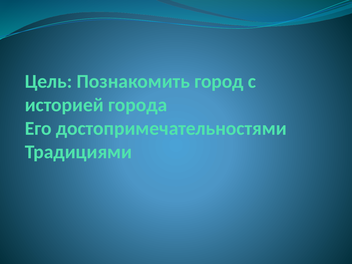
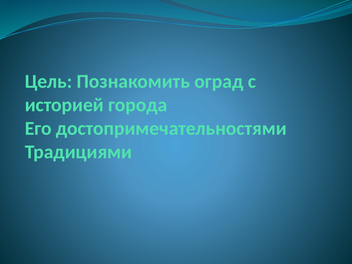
город: город -> оград
